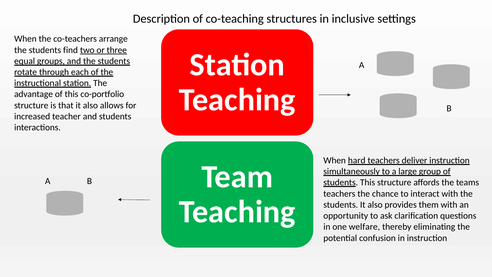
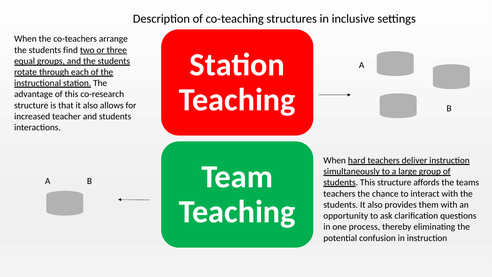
co-portfolio: co-portfolio -> co-research
welfare: welfare -> process
